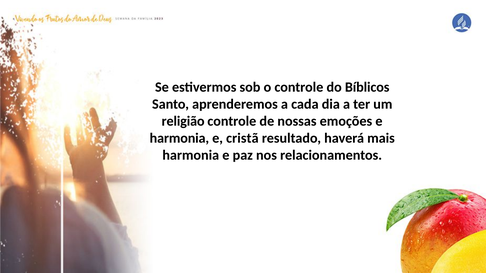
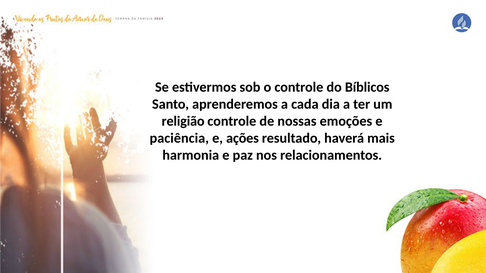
harmonia at (179, 138): harmonia -> paciência
cristã: cristã -> ações
